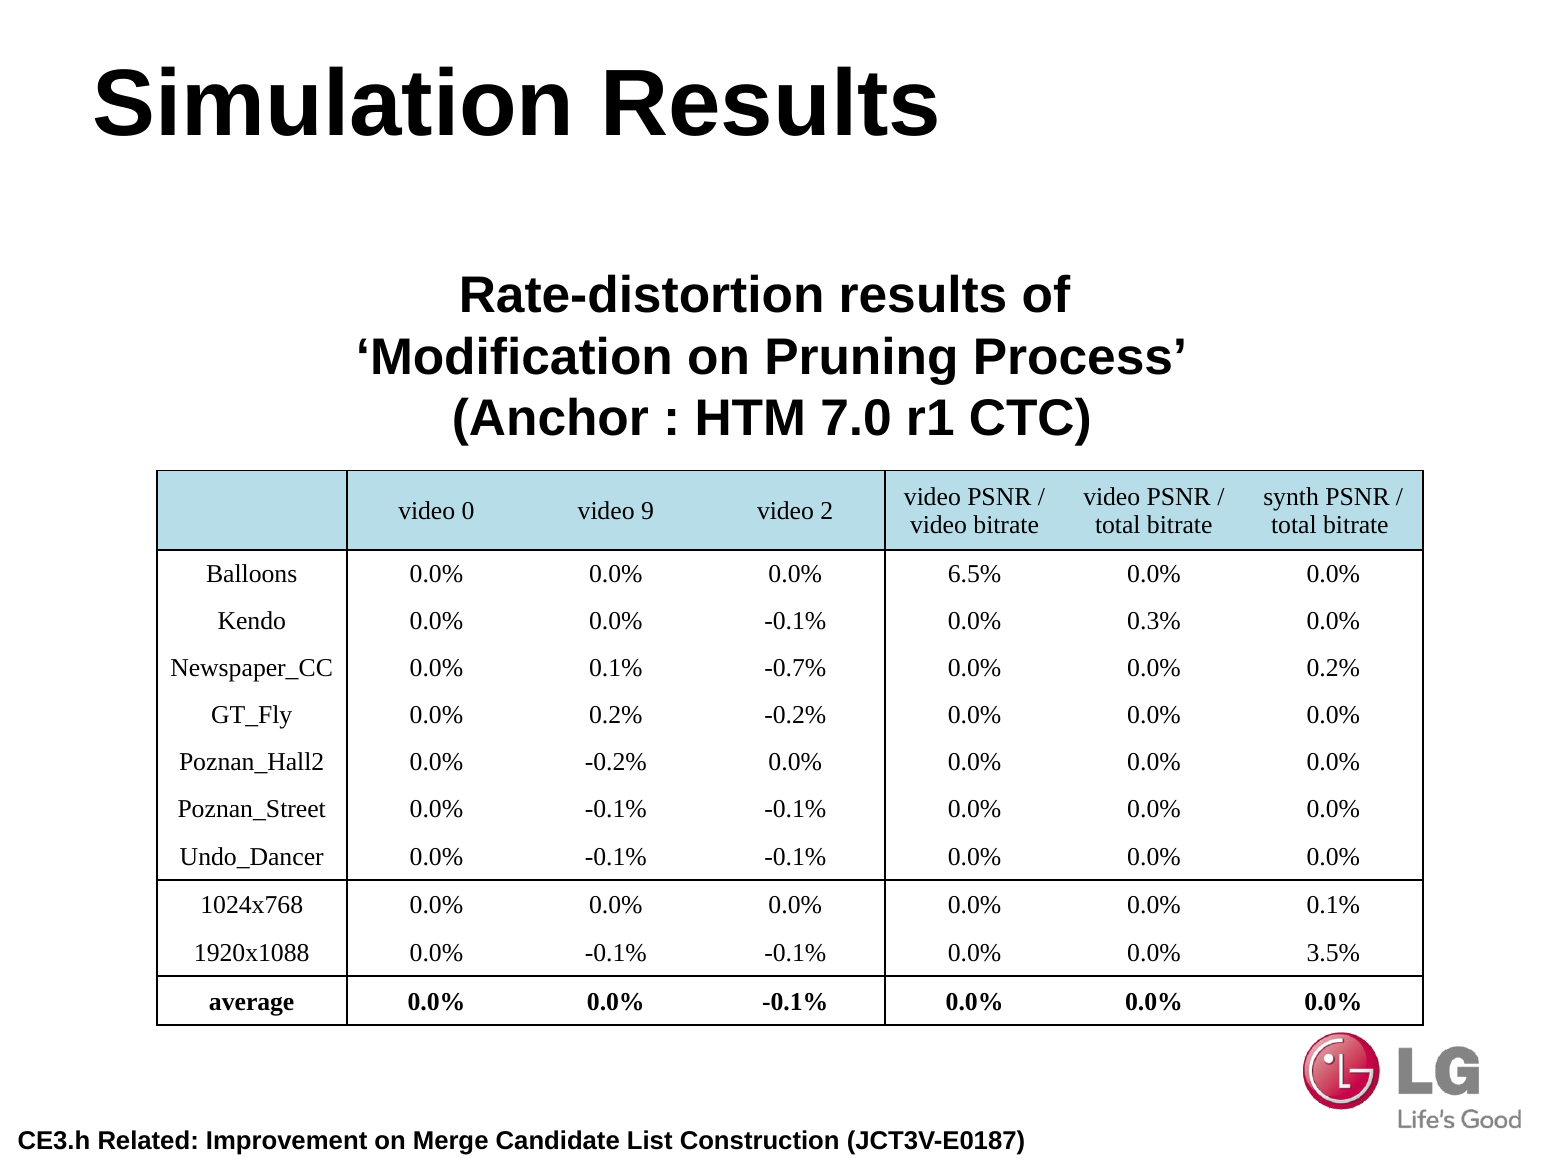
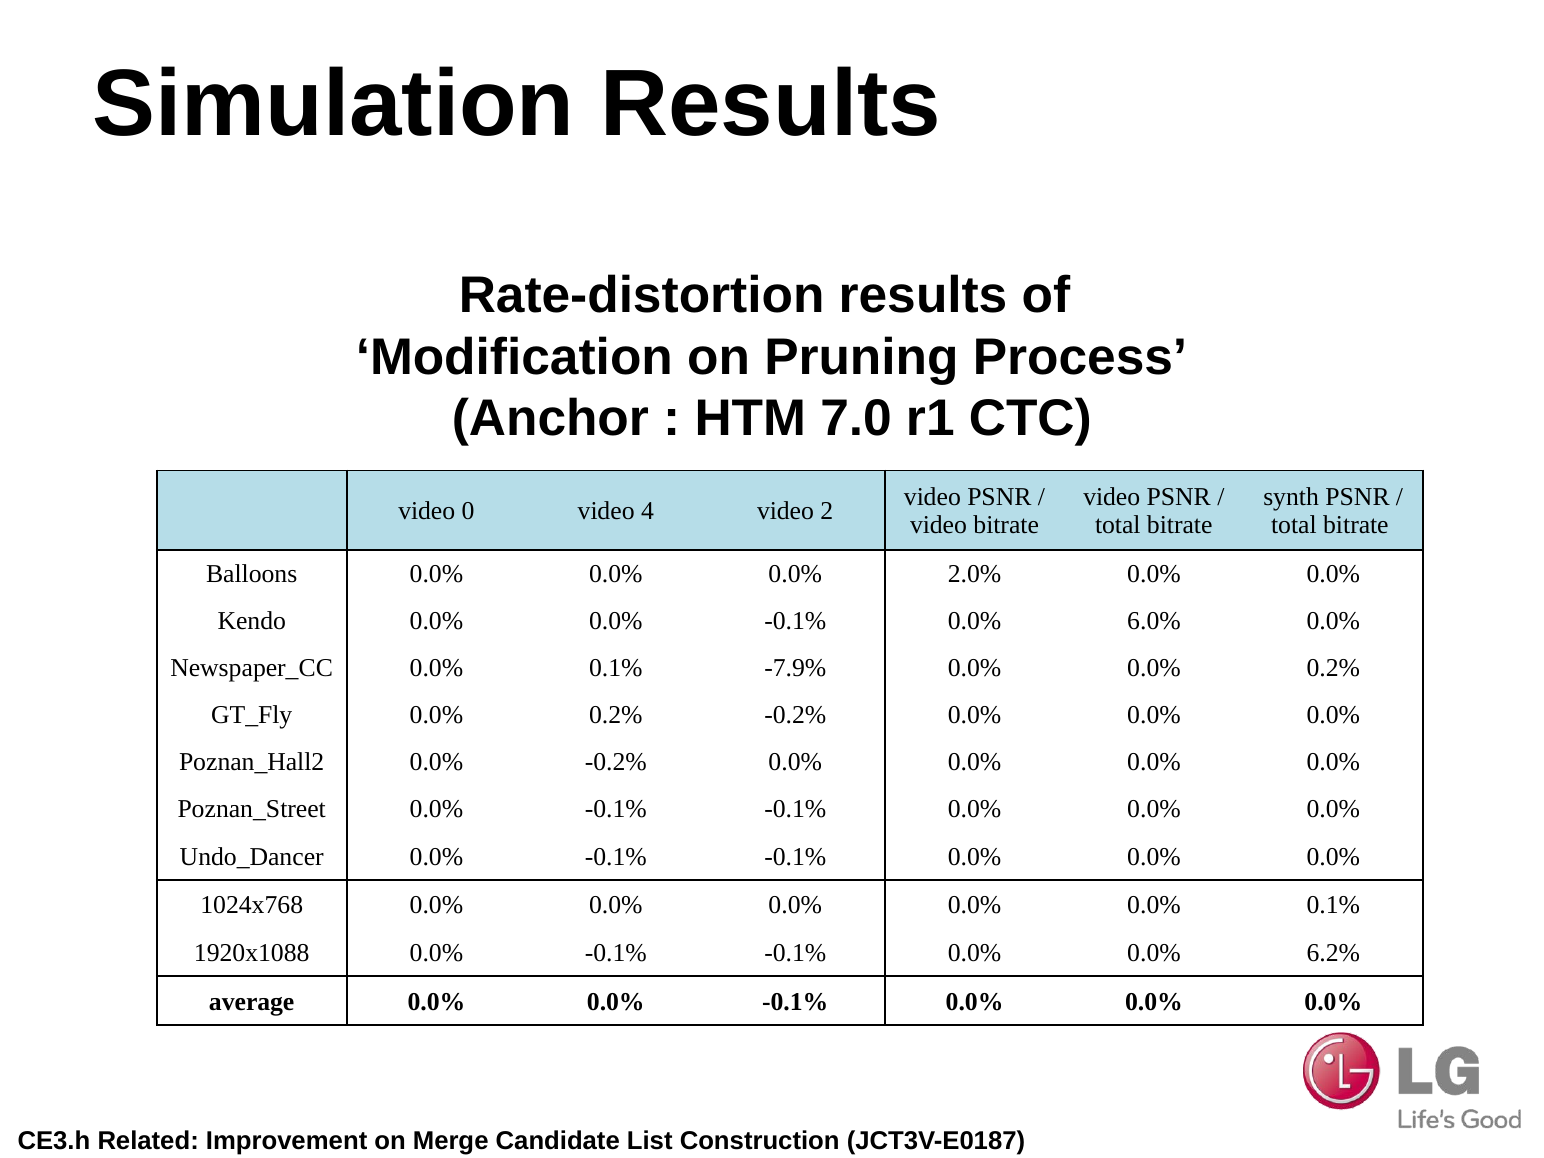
9: 9 -> 4
6.5%: 6.5% -> 2.0%
0.3%: 0.3% -> 6.0%
-0.7%: -0.7% -> -7.9%
3.5%: 3.5% -> 6.2%
